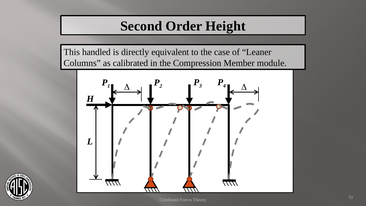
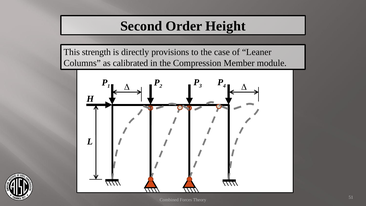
handled: handled -> strength
equivalent: equivalent -> provisions
